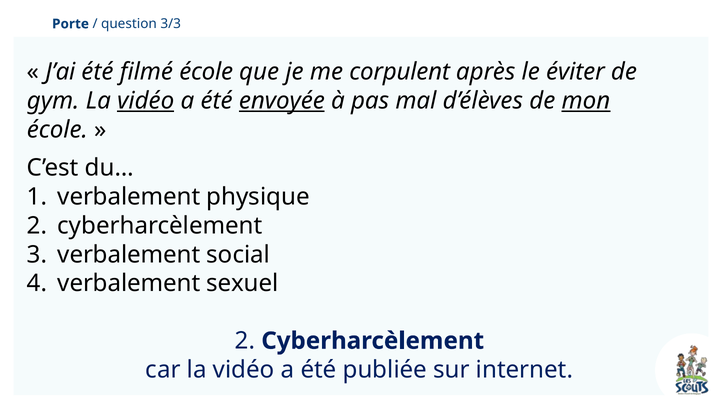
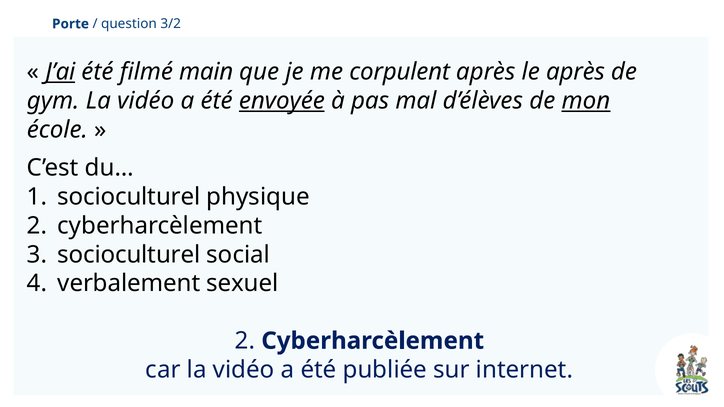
3/3: 3/3 -> 3/2
J’ai underline: none -> present
filmé école: école -> main
le éviter: éviter -> après
vidéo at (146, 101) underline: present -> none
verbalement at (129, 197): verbalement -> socioculturel
verbalement at (129, 255): verbalement -> socioculturel
